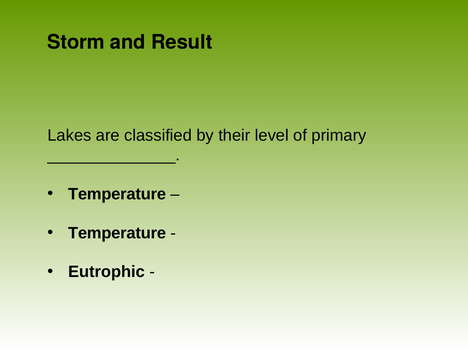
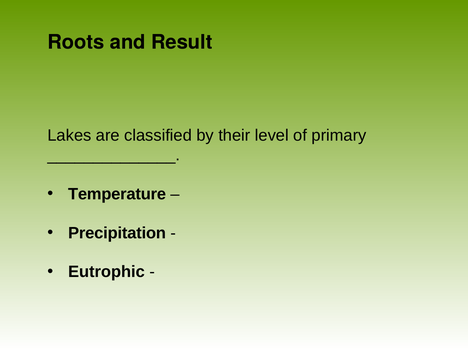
Storm: Storm -> Roots
Temperature at (117, 233): Temperature -> Precipitation
